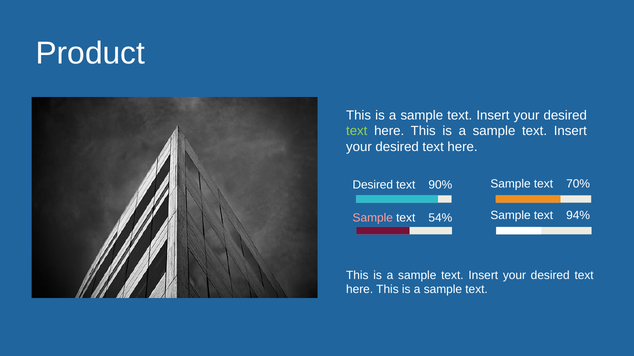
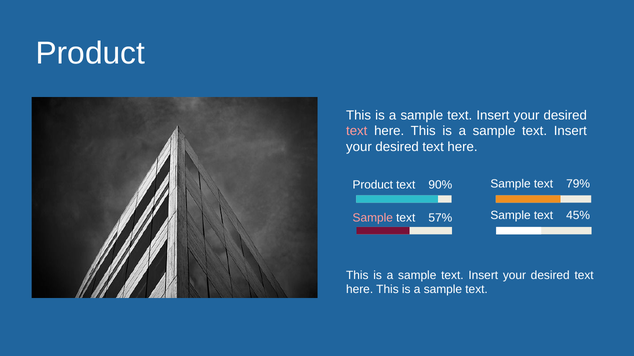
text at (357, 131) colour: light green -> pink
70%: 70% -> 79%
Desired at (373, 185): Desired -> Product
94%: 94% -> 45%
54%: 54% -> 57%
